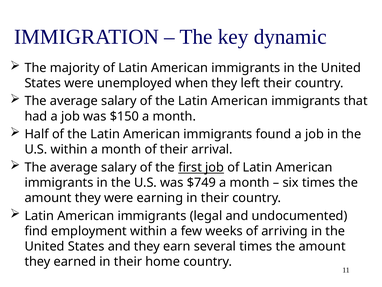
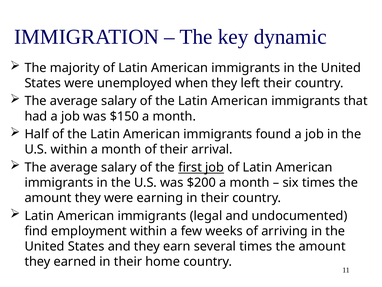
$749: $749 -> $200
